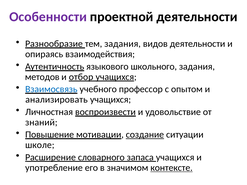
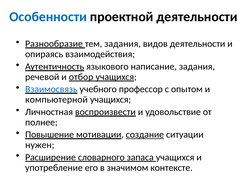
Особенности colour: purple -> blue
школьного: школьного -> написание
методов: методов -> речевой
анализировать: анализировать -> компьютерной
знаний: знаний -> полнее
школе: школе -> нужен
контексте underline: present -> none
